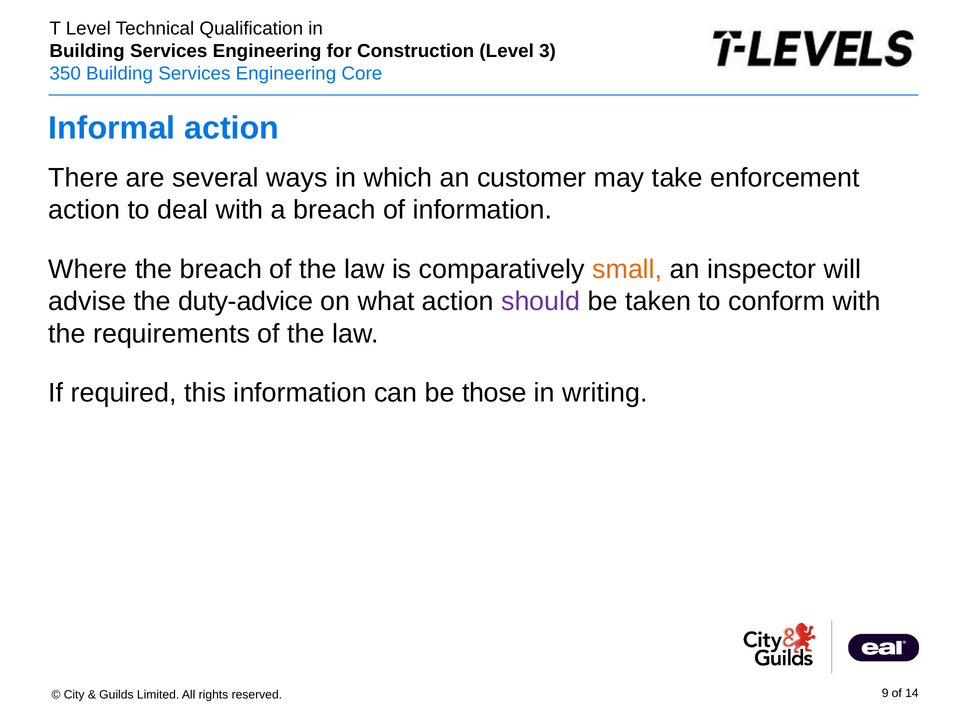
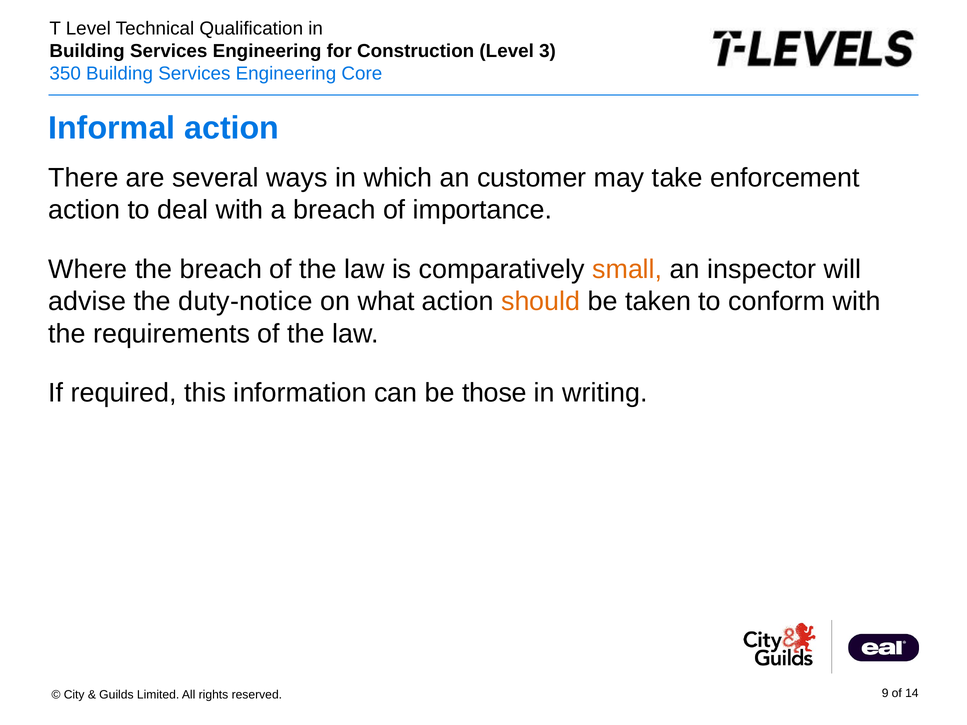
of information: information -> importance
duty-advice: duty-advice -> duty-notice
should colour: purple -> orange
